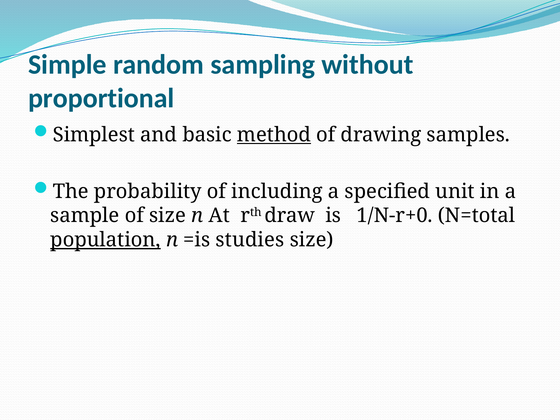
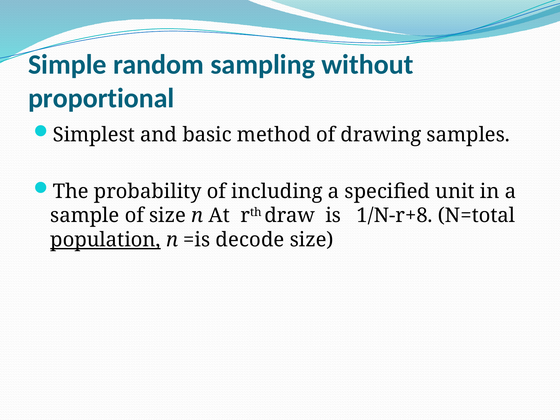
method underline: present -> none
1/N-r+0: 1/N-r+0 -> 1/N-r+8
studies: studies -> decode
